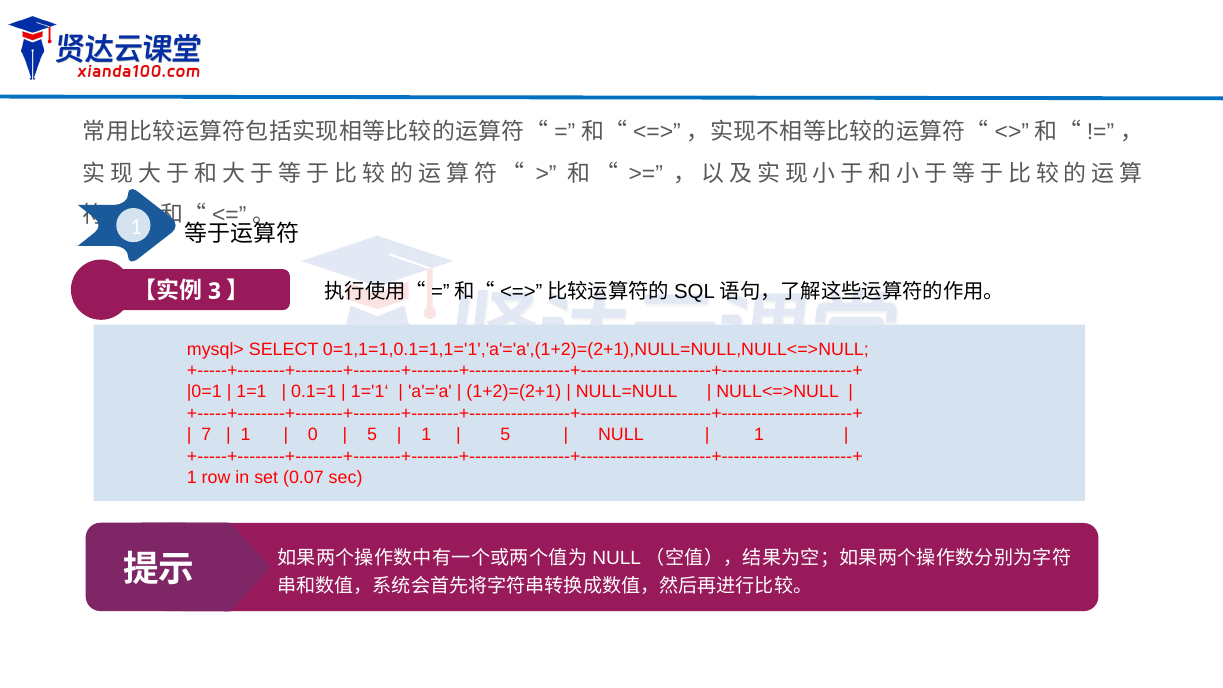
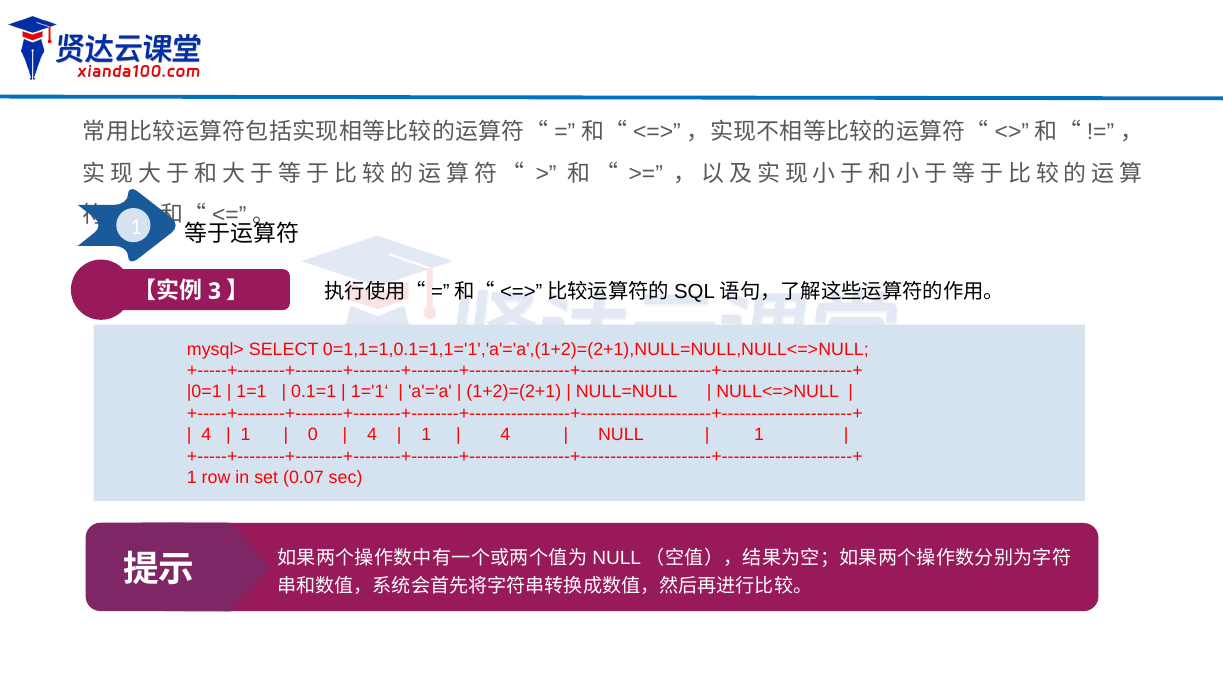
7 at (206, 435): 7 -> 4
5 at (372, 435): 5 -> 4
5 at (505, 435): 5 -> 4
